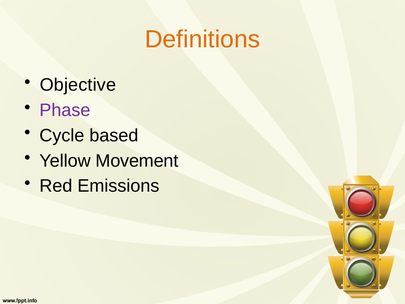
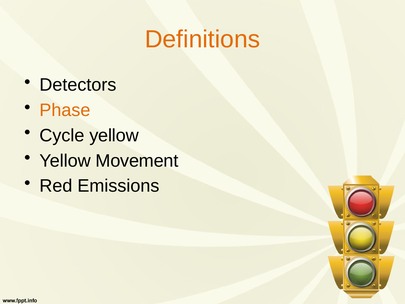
Objective: Objective -> Detectors
Phase colour: purple -> orange
Cycle based: based -> yellow
